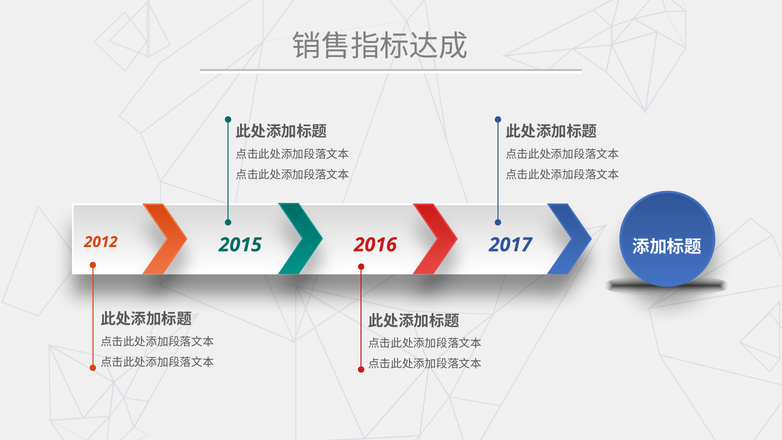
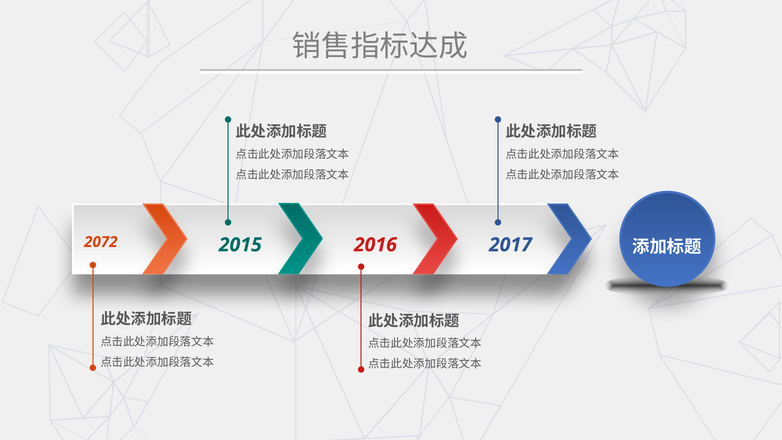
2012: 2012 -> 2072
